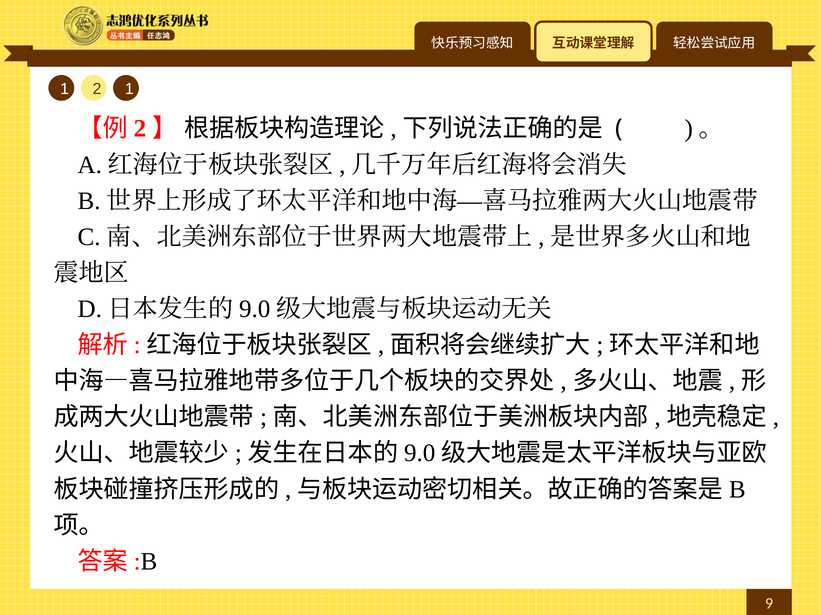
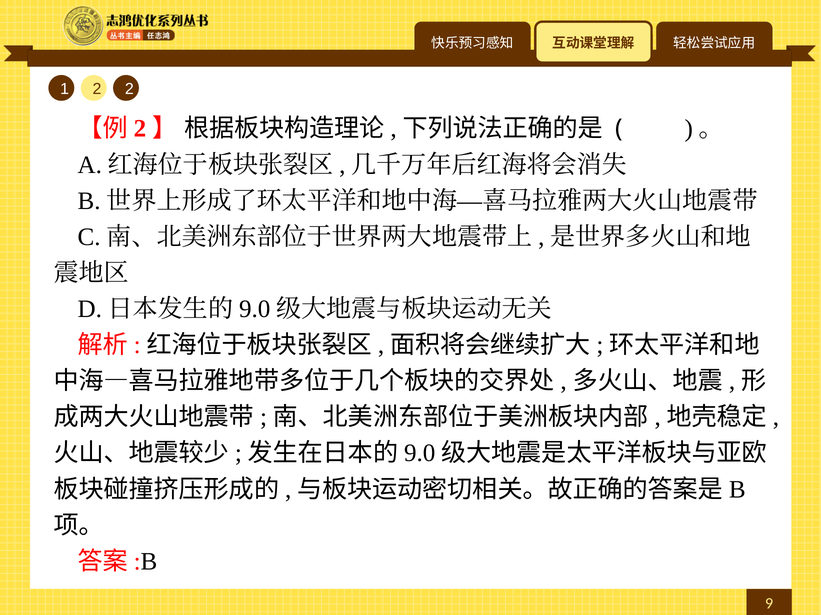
2 1: 1 -> 2
